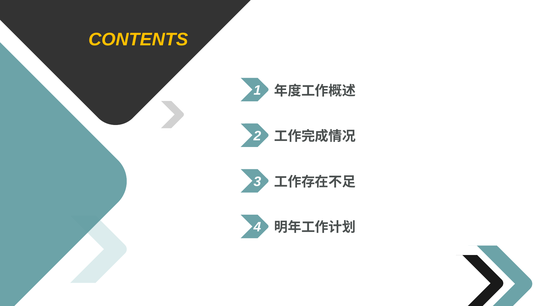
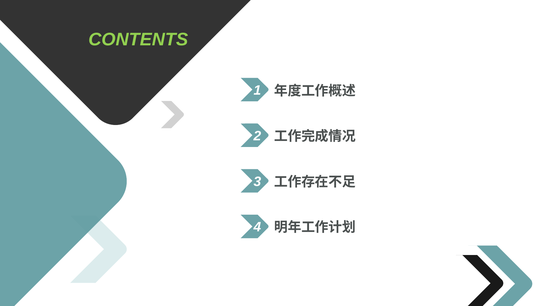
CONTENTS colour: yellow -> light green
